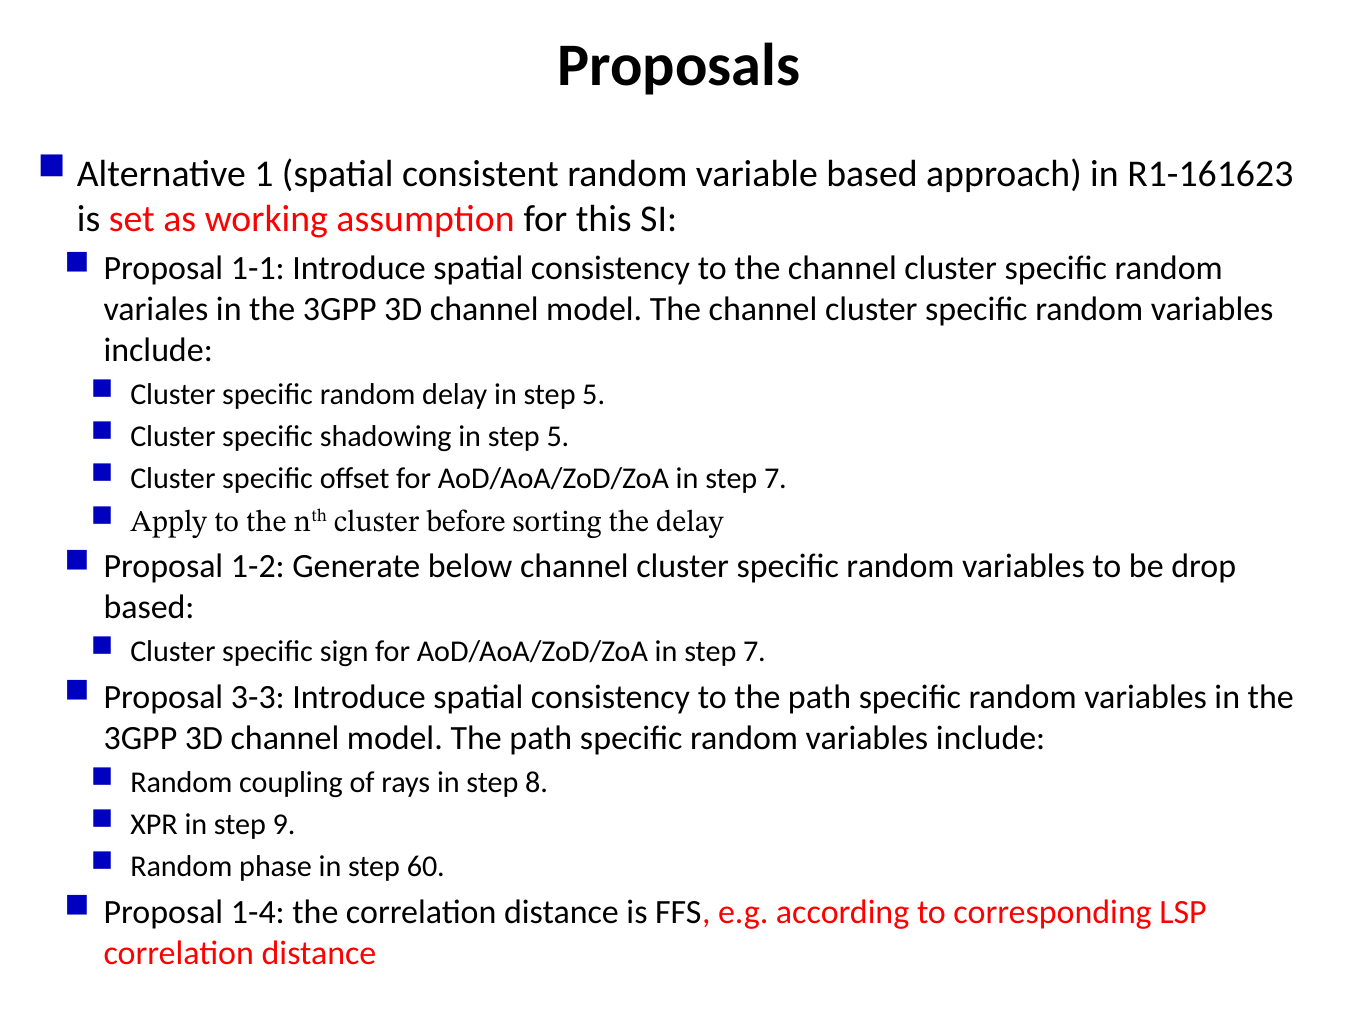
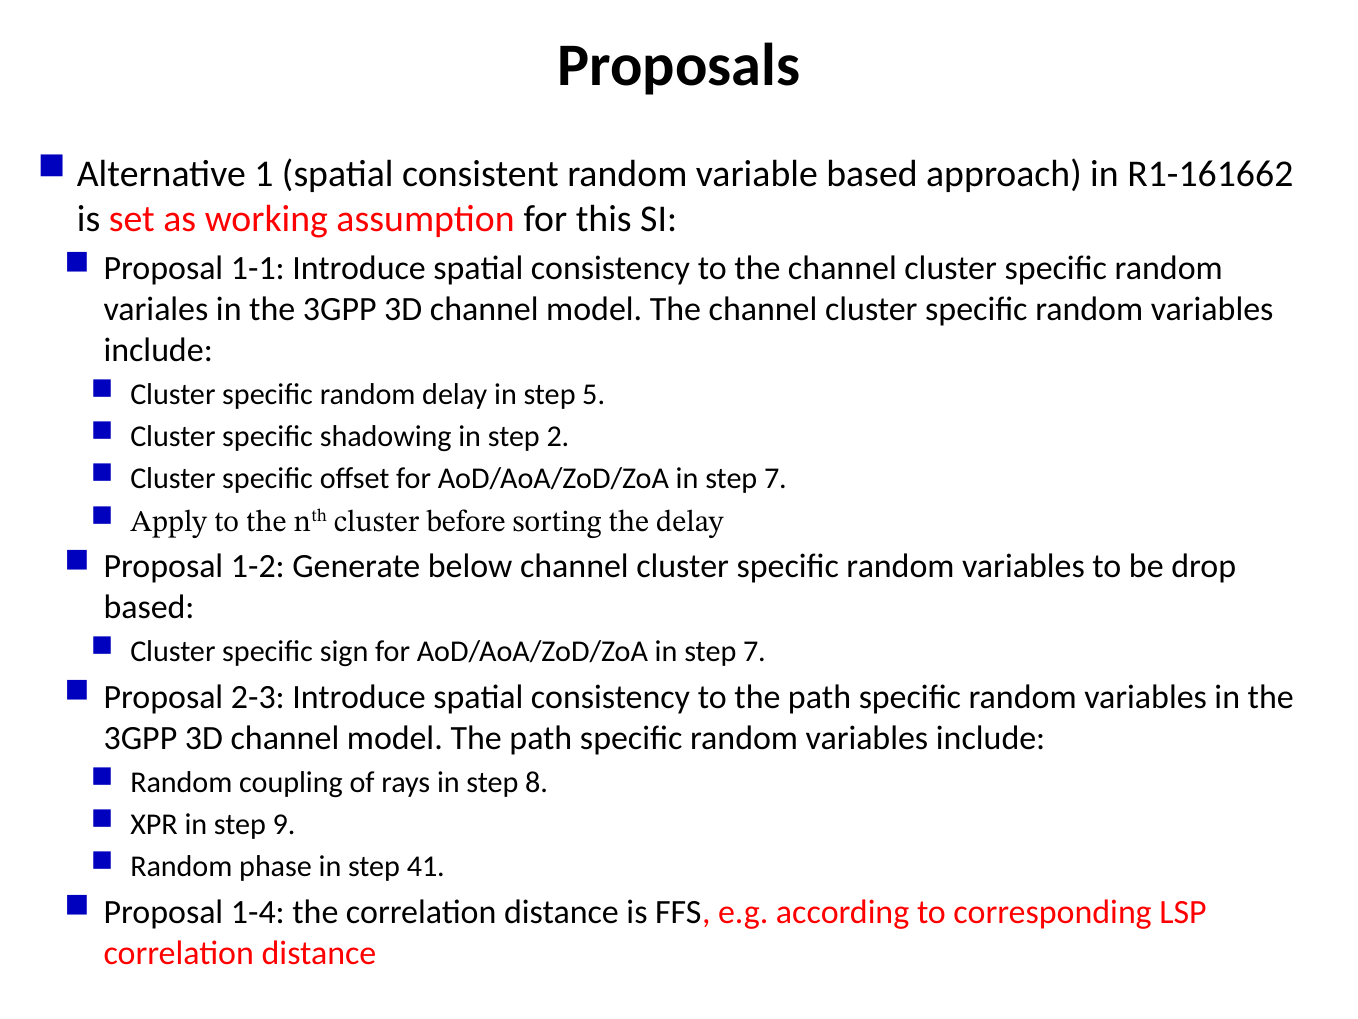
R1-161623: R1-161623 -> R1-161662
shadowing in step 5: 5 -> 2
3-3: 3-3 -> 2-3
60: 60 -> 41
